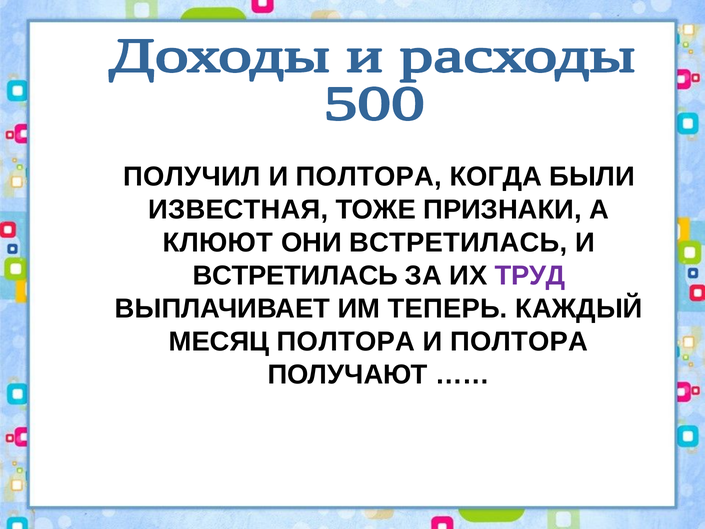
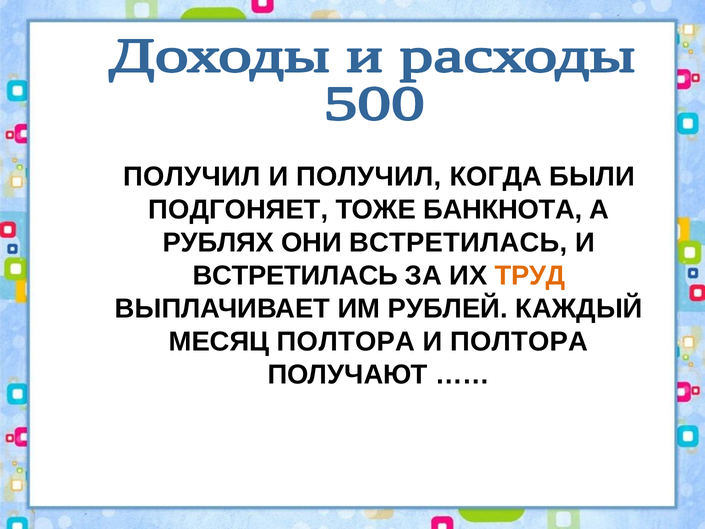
ПОЛТОРА at (369, 177): ПОЛТОРА -> ПОЛУЧИЛ
ИЗВЕСТНАЯ: ИЗВЕСТНАЯ -> ПОДГОНЯЕТ
ПРИЗНАКИ: ПРИЗНАКИ -> БАНКНОТА
КЛЮЮТ: КЛЮЮТ -> РУБЛЯХ
ТРУД colour: purple -> orange
ТЕПЕРЬ: ТЕПЕРЬ -> РУБЛЕЙ
